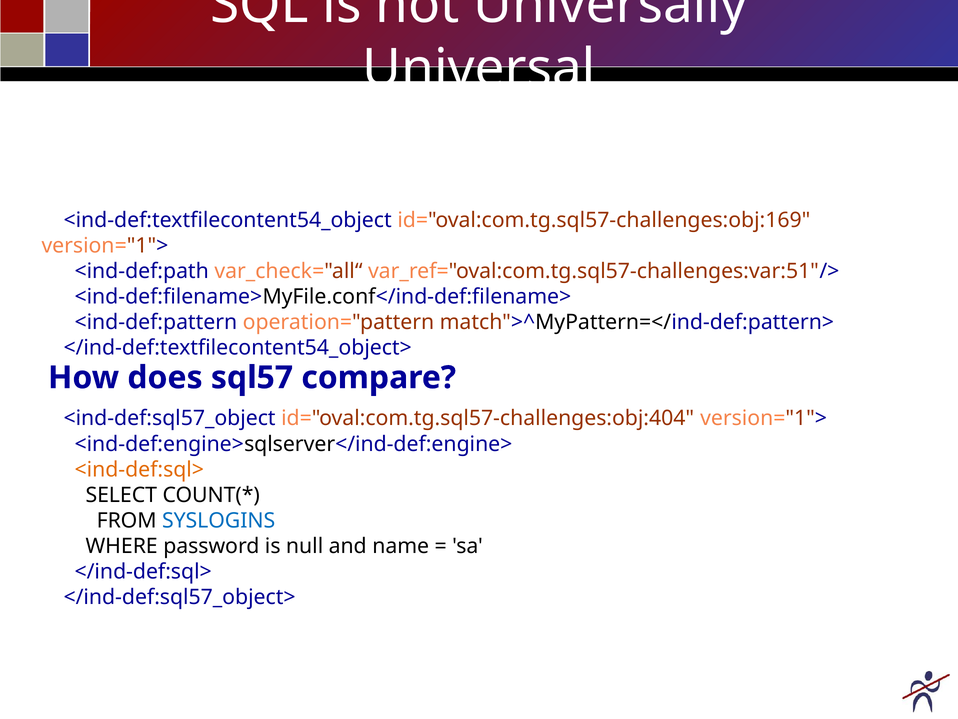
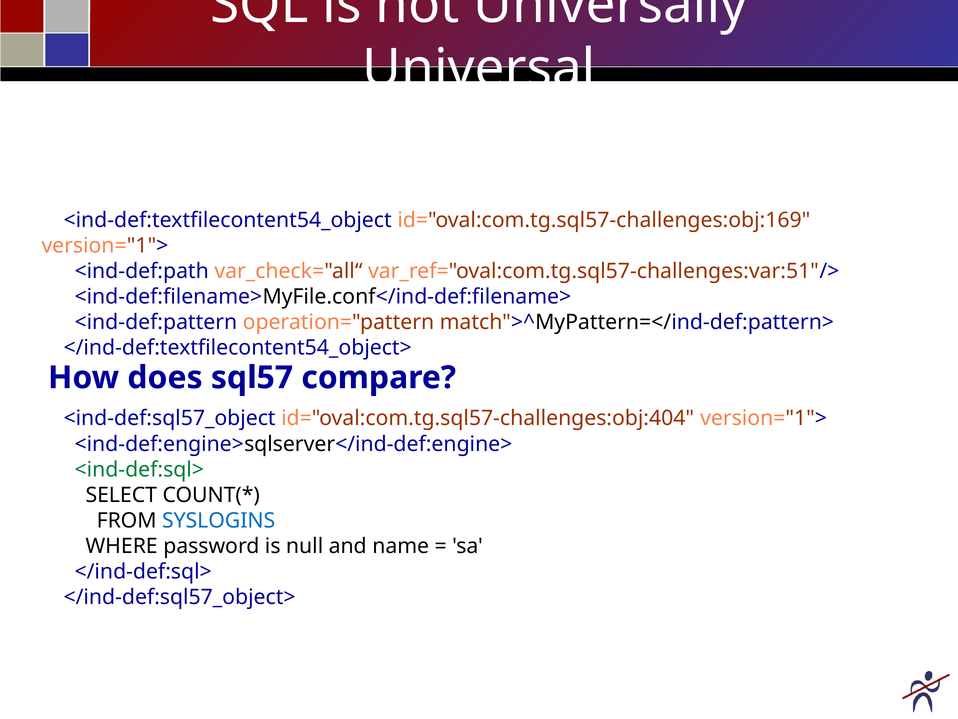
<ind-def:sql> colour: orange -> green
